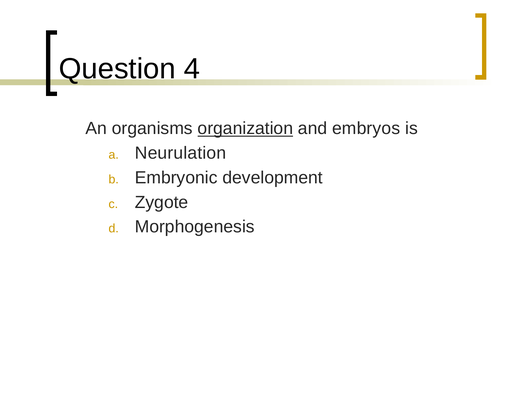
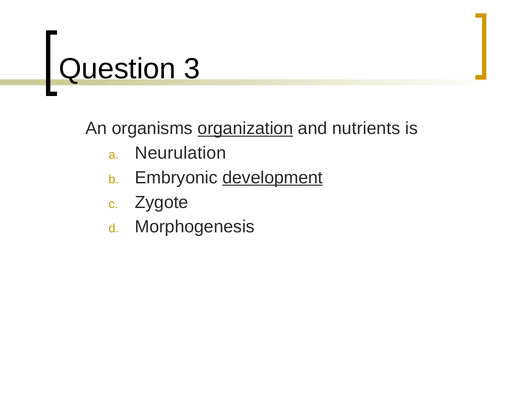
4: 4 -> 3
embryos: embryos -> nutrients
development underline: none -> present
